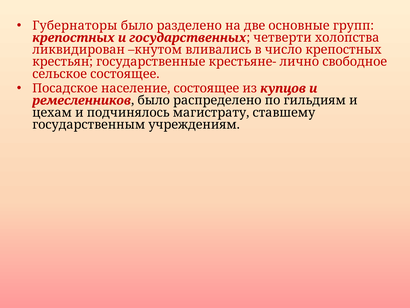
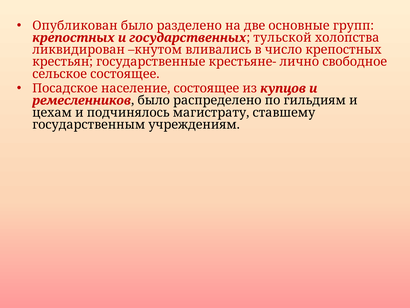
Губернаторы: Губернаторы -> Опубликован
четверти: четверти -> тульской
